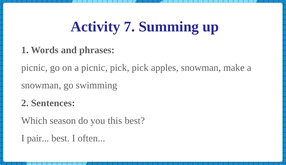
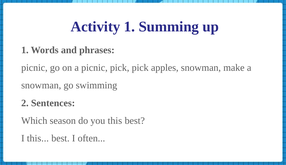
Activity 7: 7 -> 1
I pair: pair -> this
